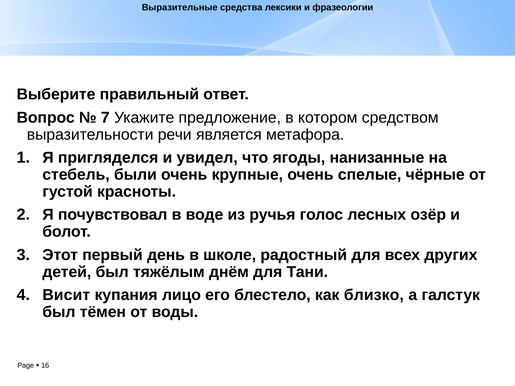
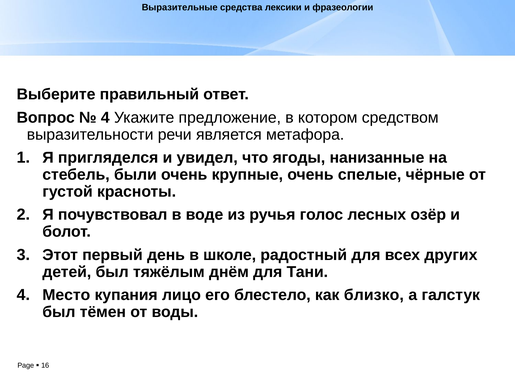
7 at (105, 118): 7 -> 4
Висит: Висит -> Место
